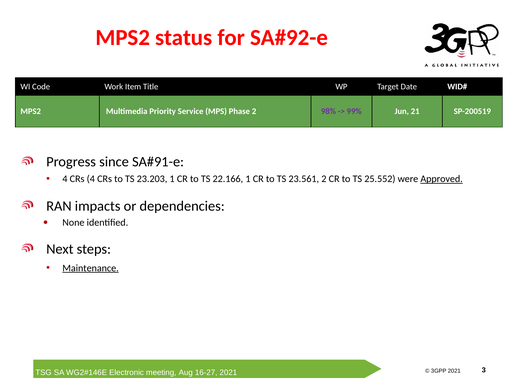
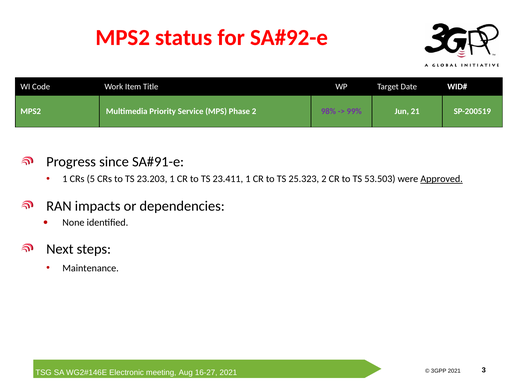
4 at (65, 179): 4 -> 1
CRs 4: 4 -> 5
22.166: 22.166 -> 23.411
23.561: 23.561 -> 25.323
25.552: 25.552 -> 53.503
Maintenance underline: present -> none
